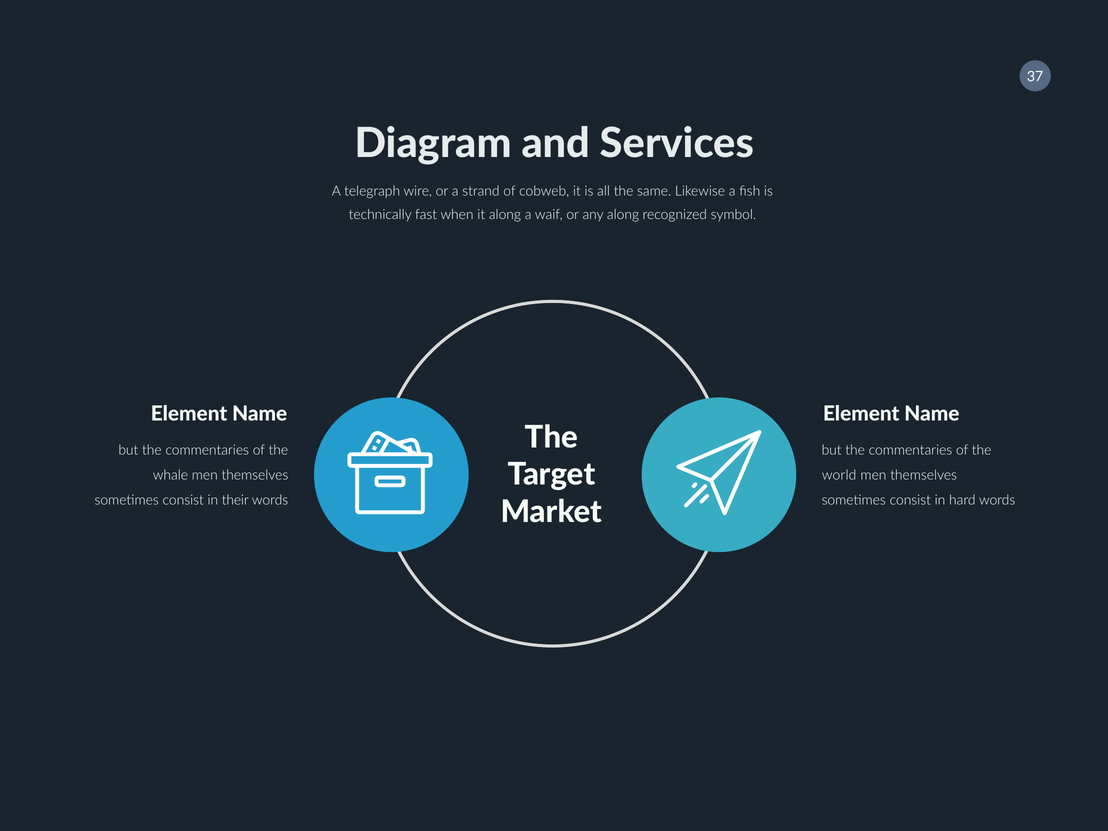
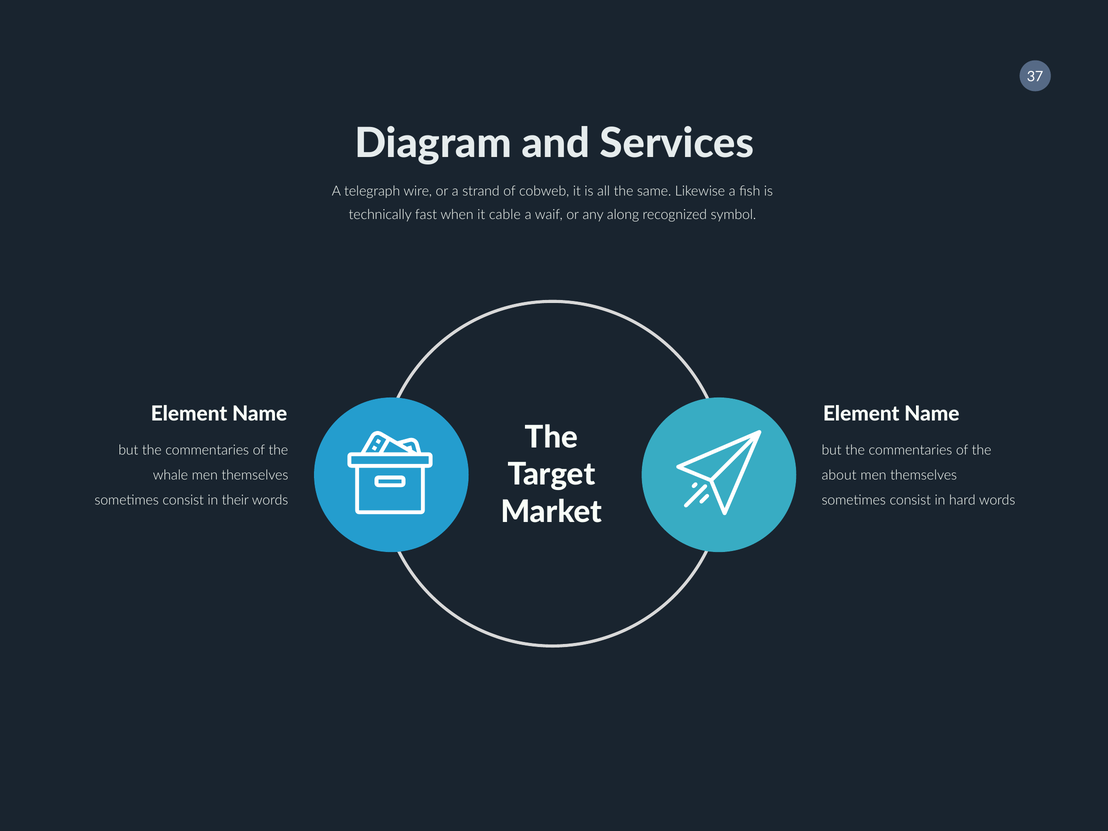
it along: along -> cable
world: world -> about
